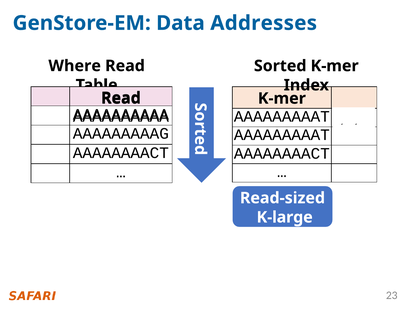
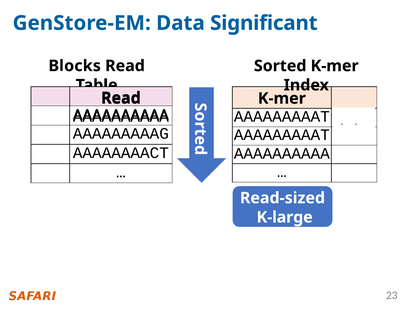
Addresses: Addresses -> Significant
Where: Where -> Blocks
AAAAAAAACT at (282, 153): AAAAAAAACT -> AAAAAAAAAA
